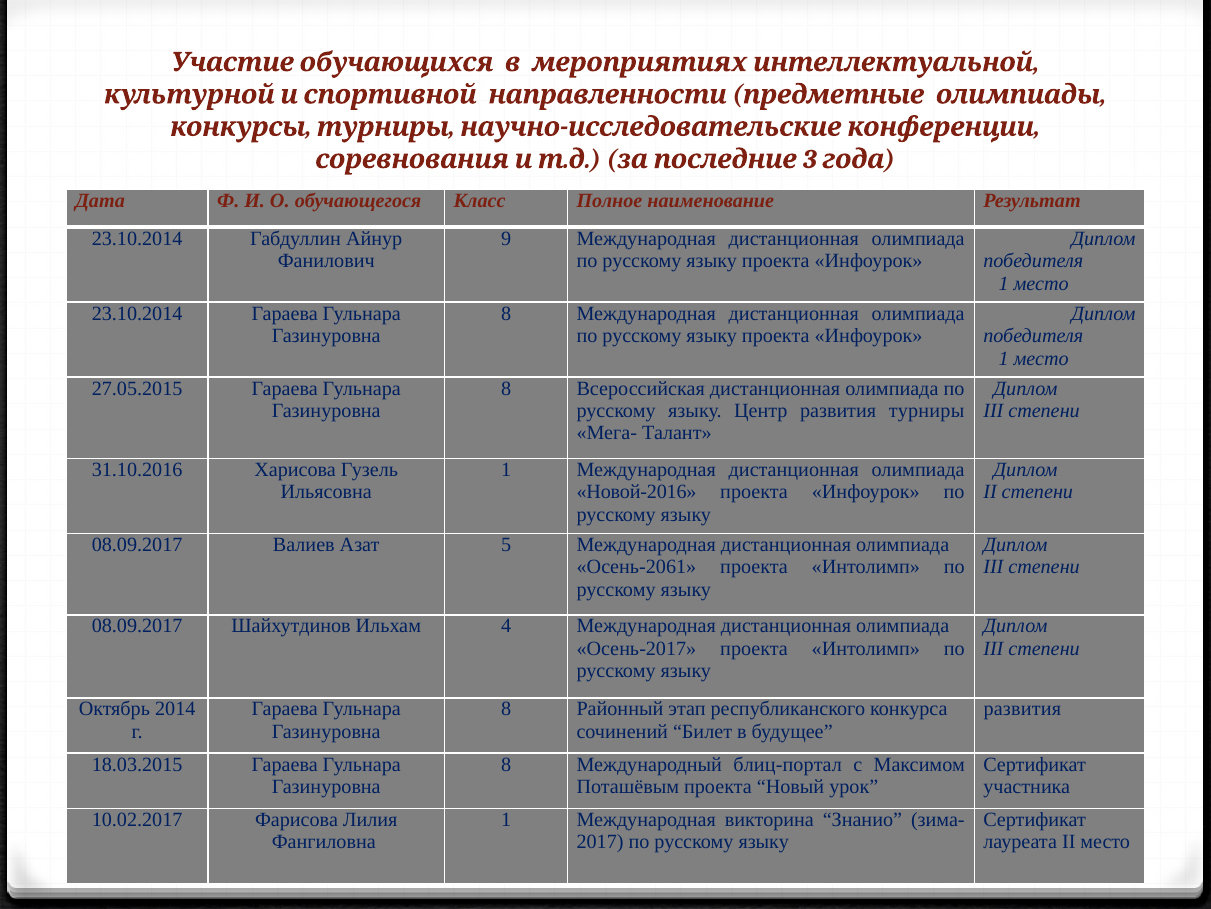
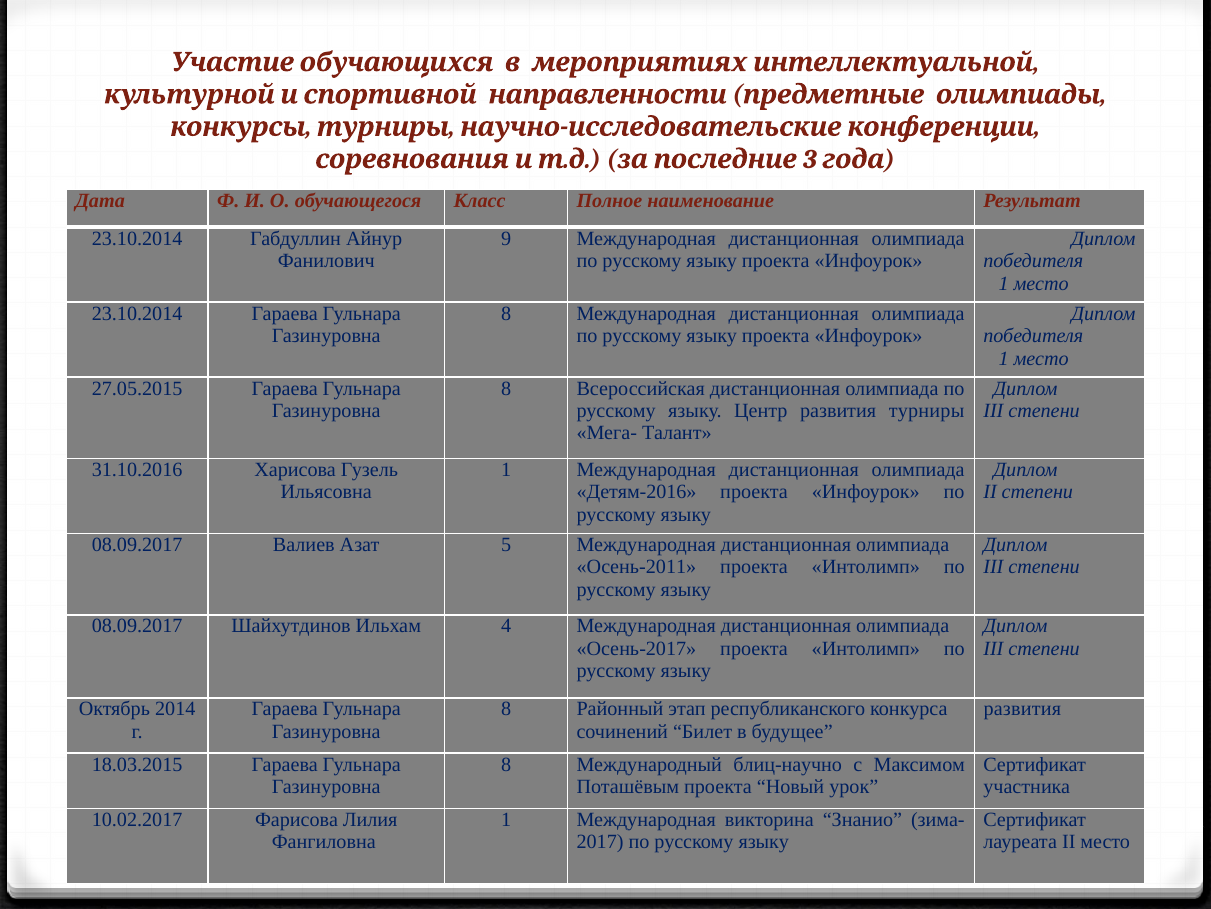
Новой-2016: Новой-2016 -> Детям-2016
Осень-2061: Осень-2061 -> Осень-2011
блиц-портал: блиц-портал -> блиц-научно
